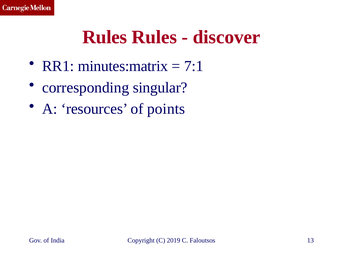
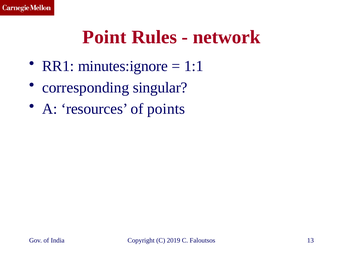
Rules at (105, 37): Rules -> Point
discover: discover -> network
minutes:matrix: minutes:matrix -> minutes:ignore
7:1: 7:1 -> 1:1
